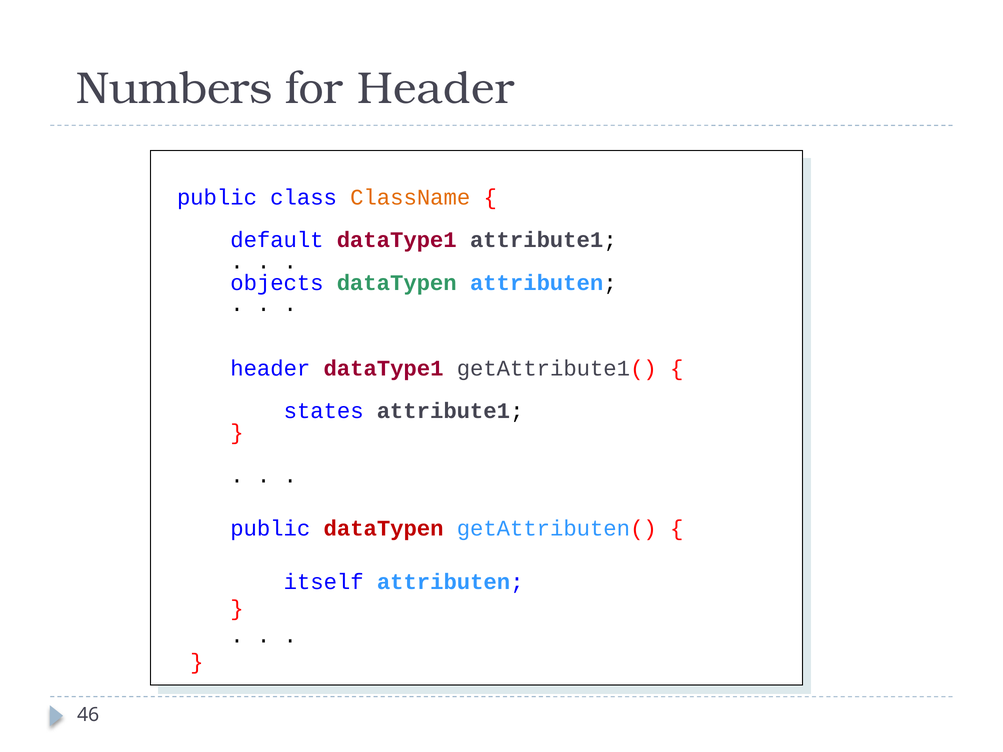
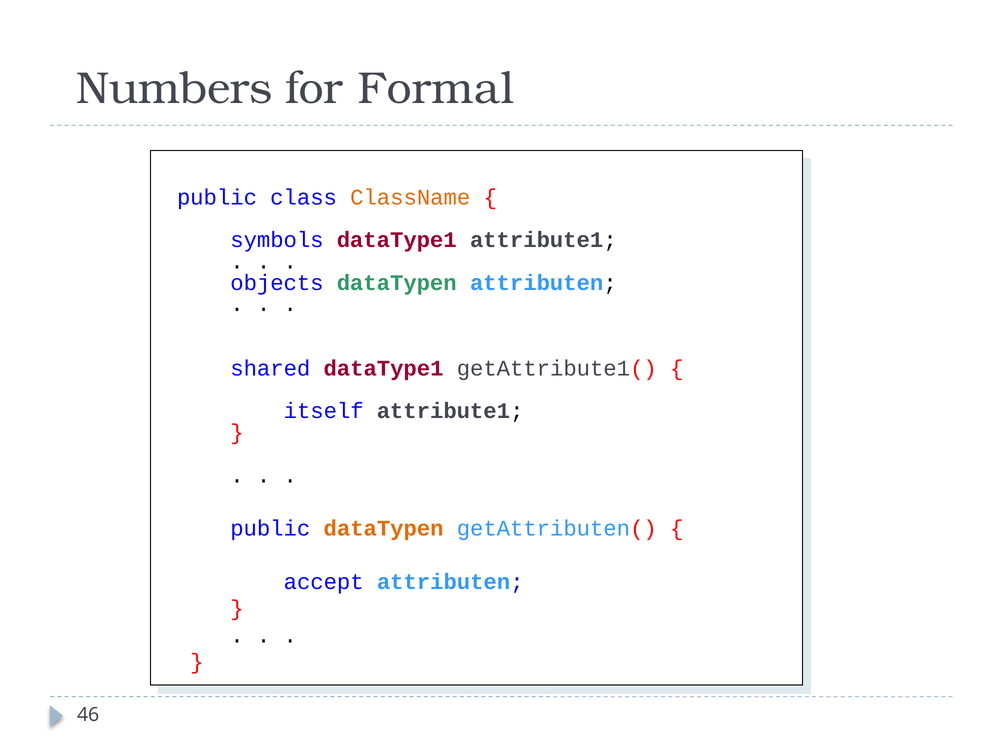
for Header: Header -> Formal
default: default -> symbols
header at (270, 368): header -> shared
states: states -> itself
dataTypen at (384, 529) colour: red -> orange
itself: itself -> accept
